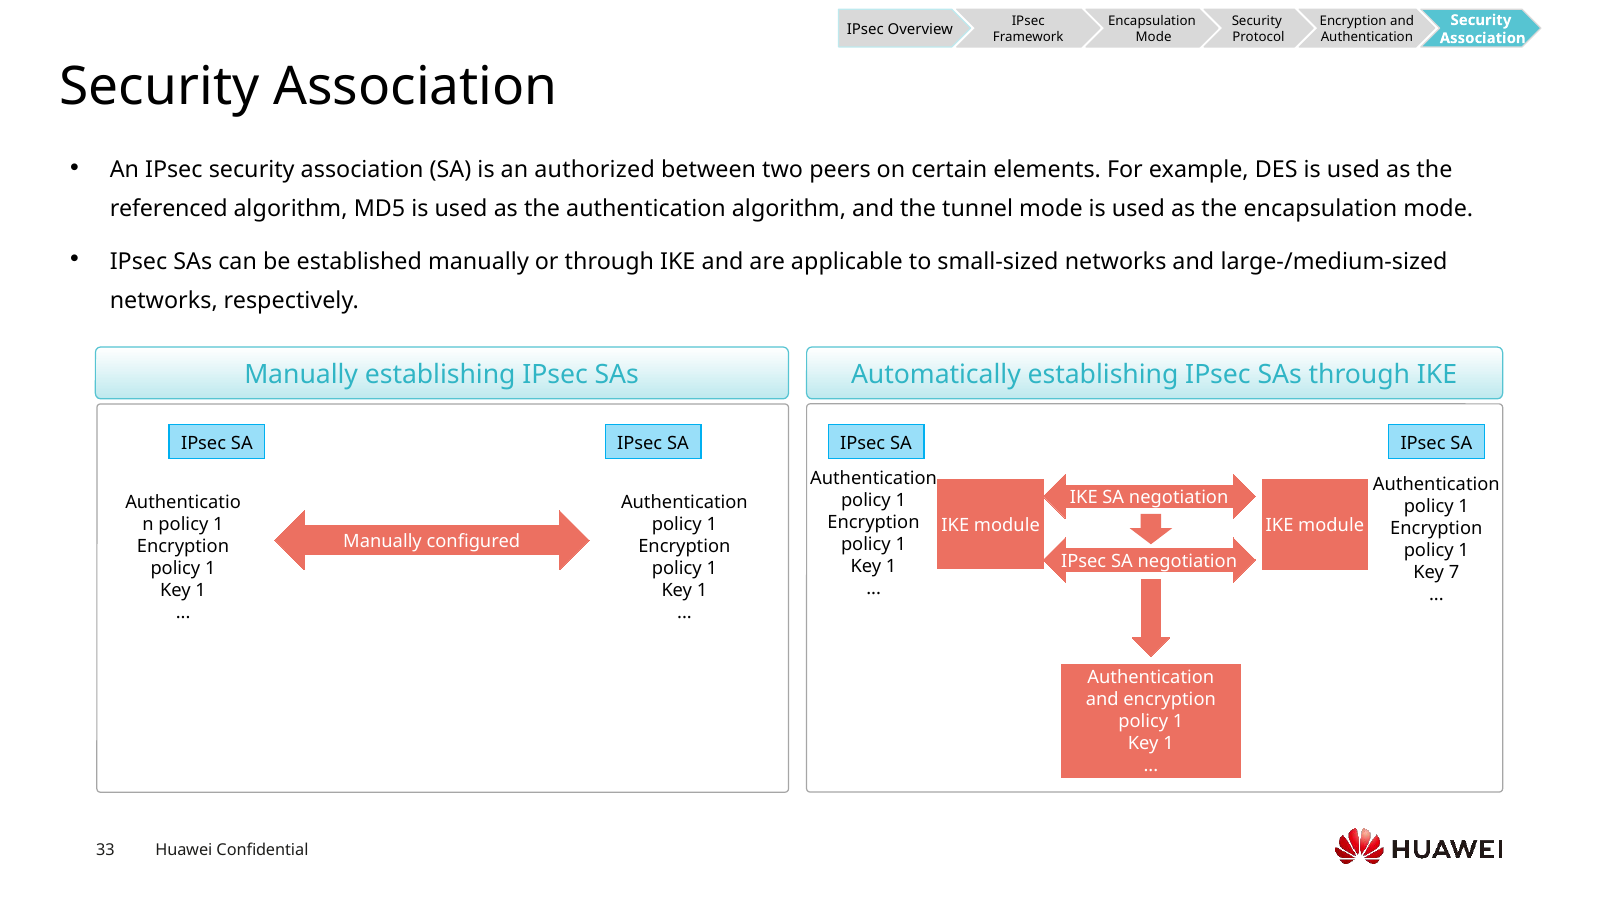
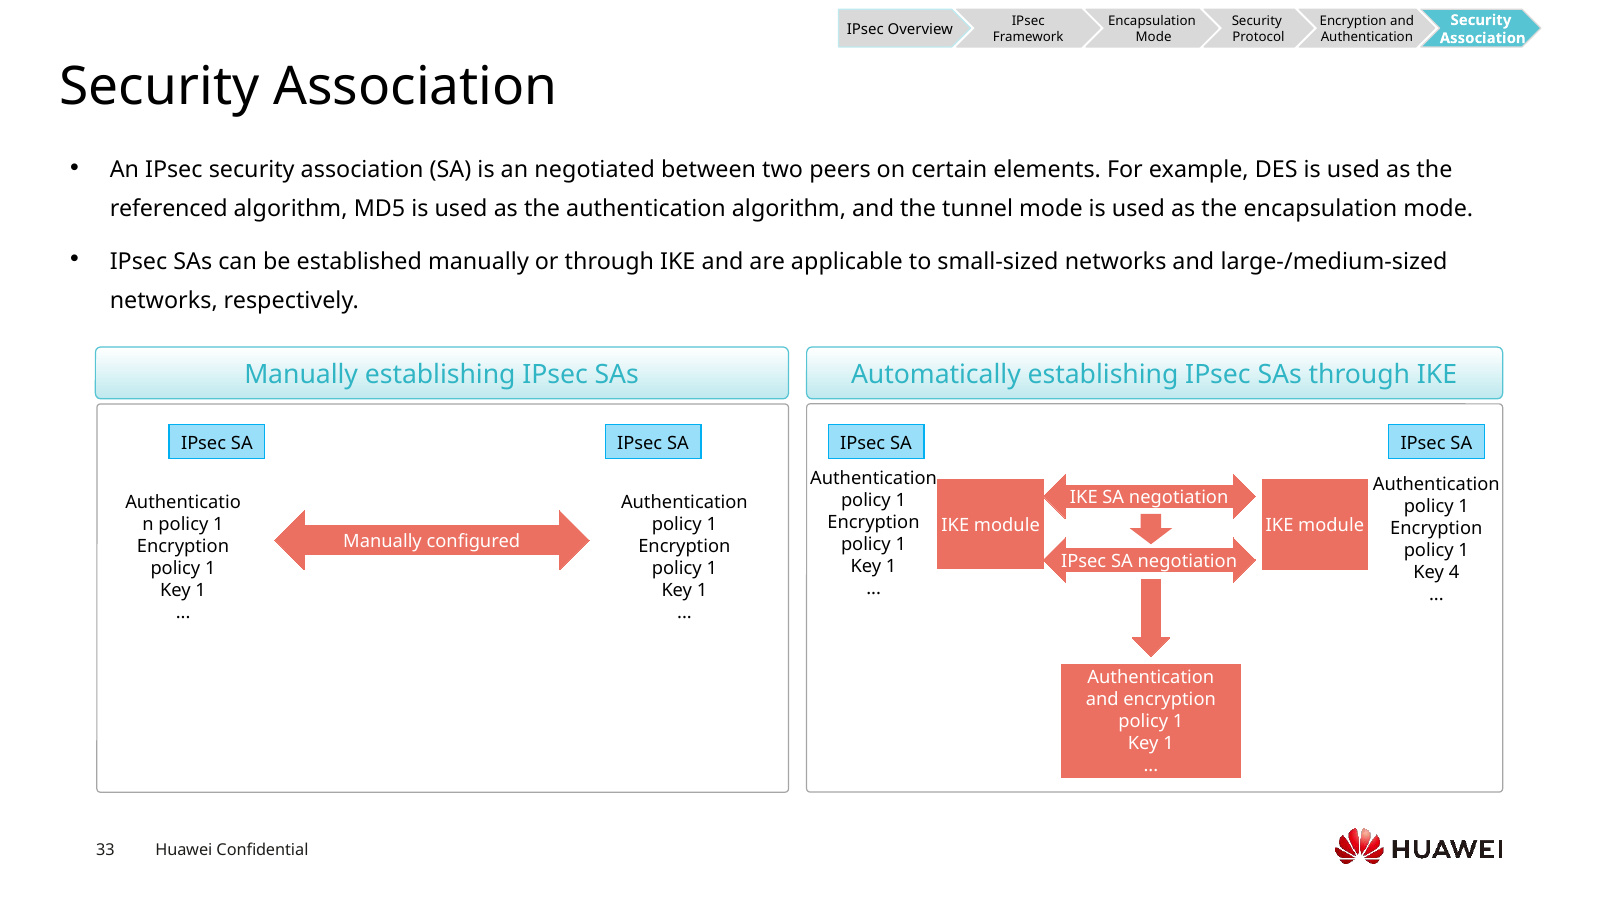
authorized: authorized -> negotiated
7: 7 -> 4
